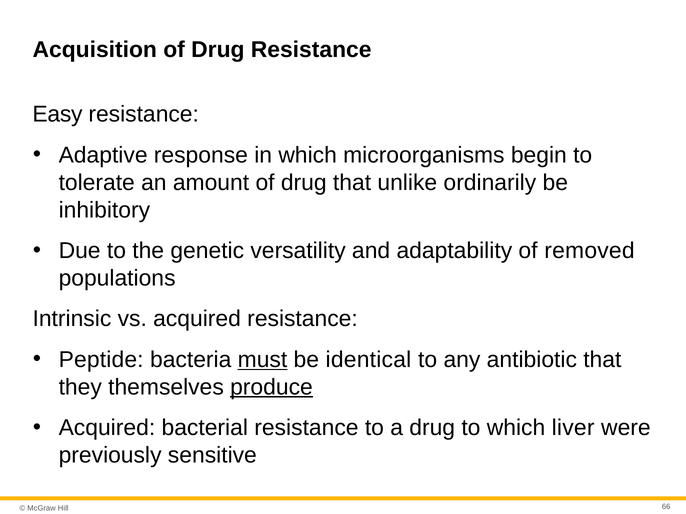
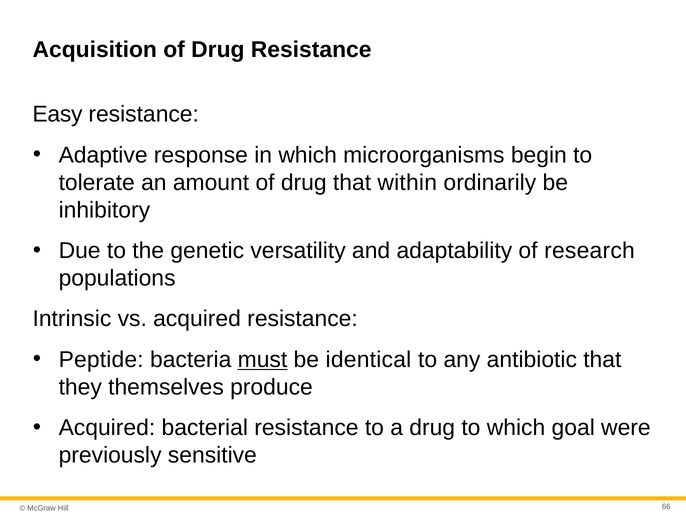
unlike: unlike -> within
removed: removed -> research
produce underline: present -> none
liver: liver -> goal
